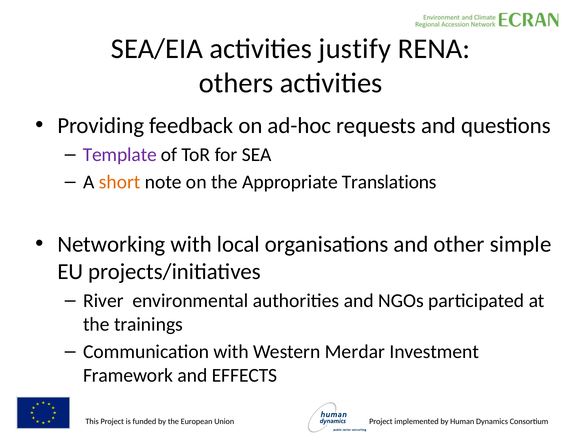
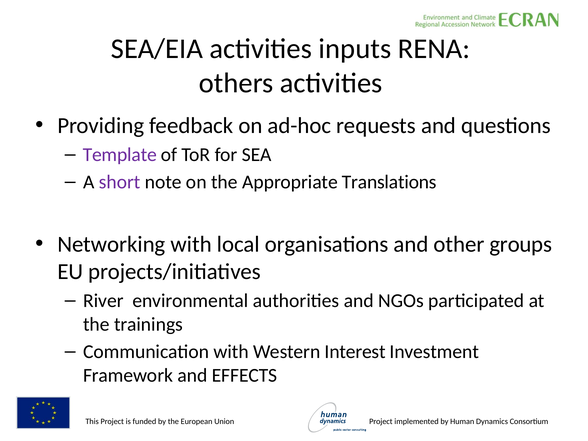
justify: justify -> inputs
short colour: orange -> purple
simple: simple -> groups
Merdar: Merdar -> Interest
